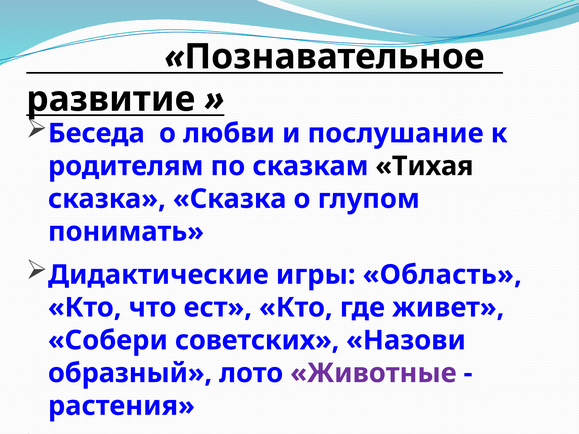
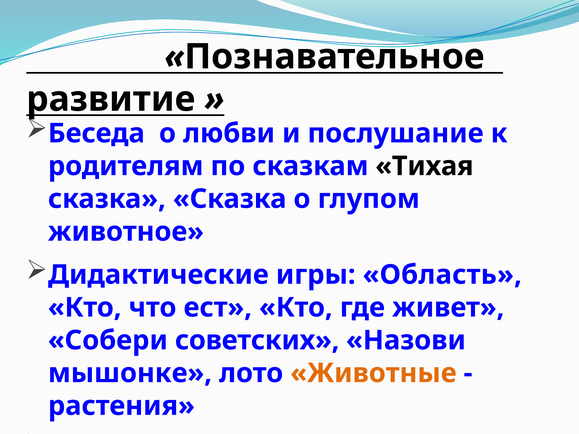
понимать: понимать -> животное
образный: образный -> мышонке
Животные colour: purple -> orange
